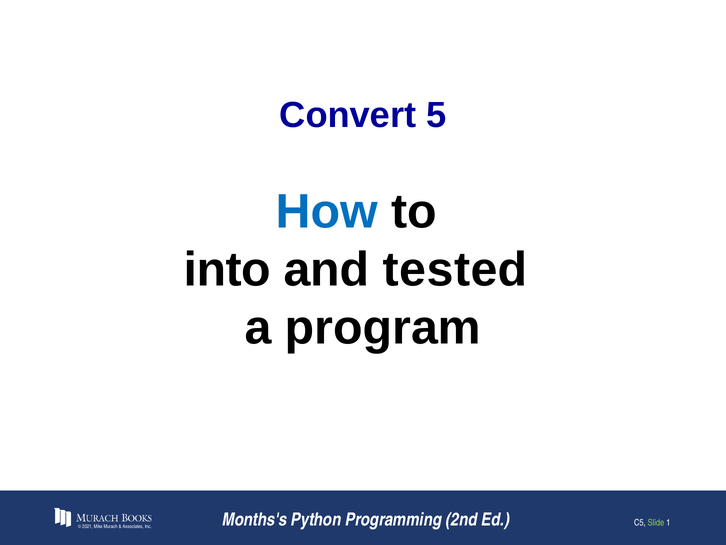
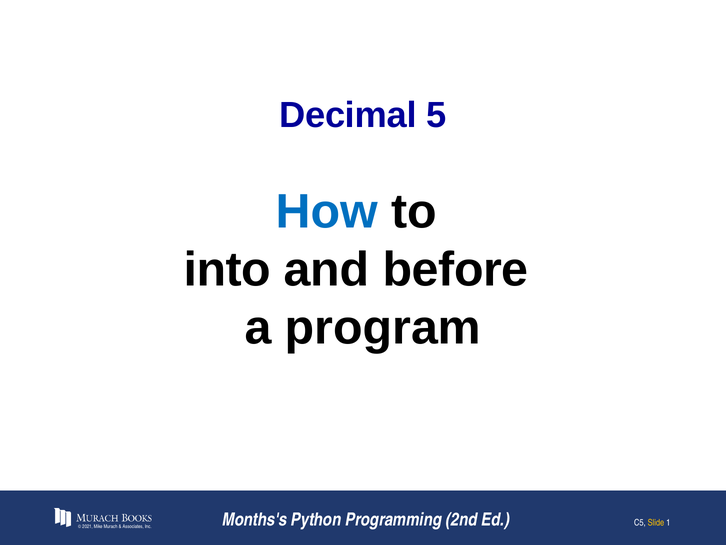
Convert: Convert -> Decimal
tested: tested -> before
Slide colour: light green -> yellow
